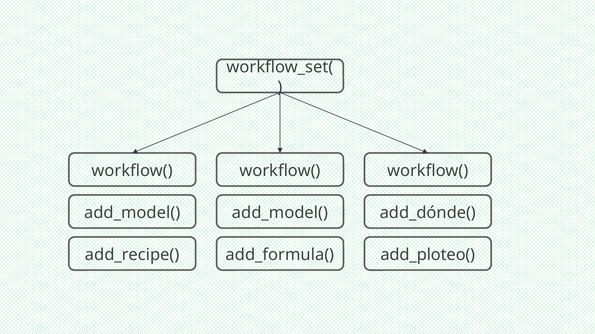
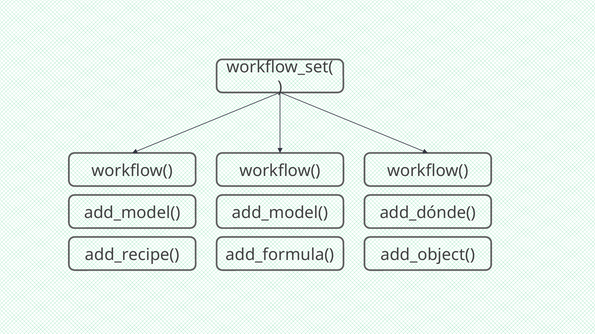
add_ploteo(: add_ploteo( -> add_object(
